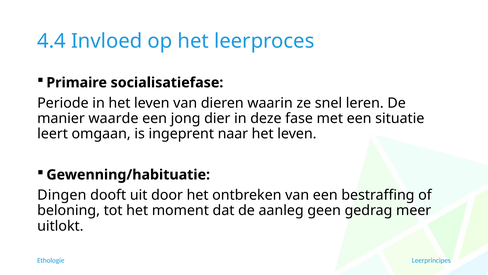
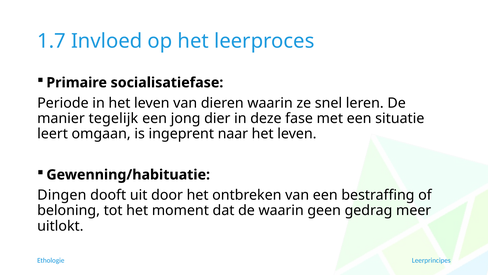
4.4: 4.4 -> 1.7
waarde: waarde -> tegelijk
de aanleg: aanleg -> waarin
